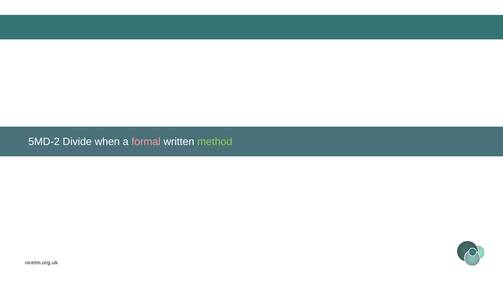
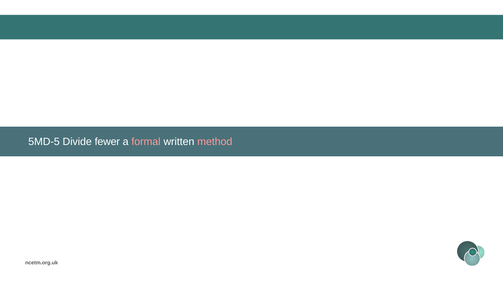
5MD-2: 5MD-2 -> 5MD-5
when: when -> fewer
method colour: light green -> pink
